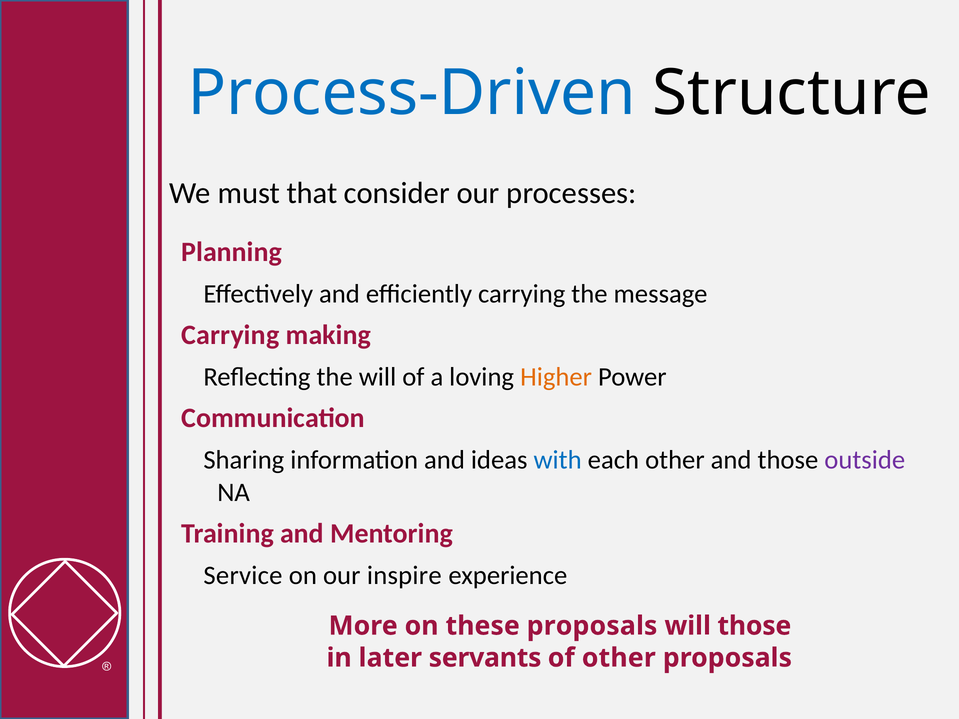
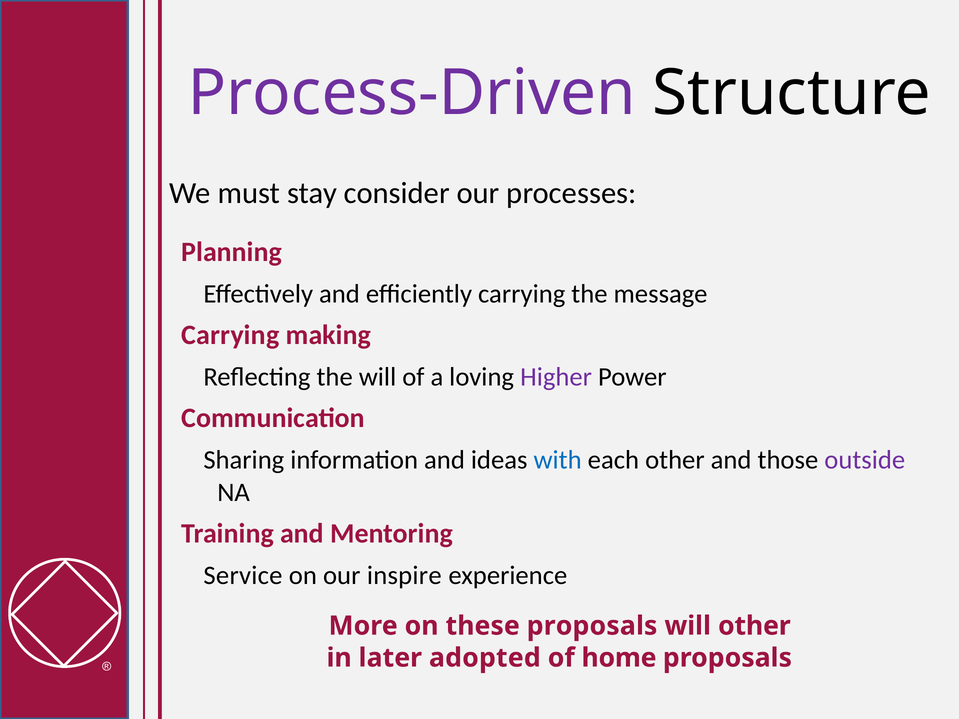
Process-Driven colour: blue -> purple
that: that -> stay
Higher colour: orange -> purple
will those: those -> other
servants: servants -> adopted
of other: other -> home
